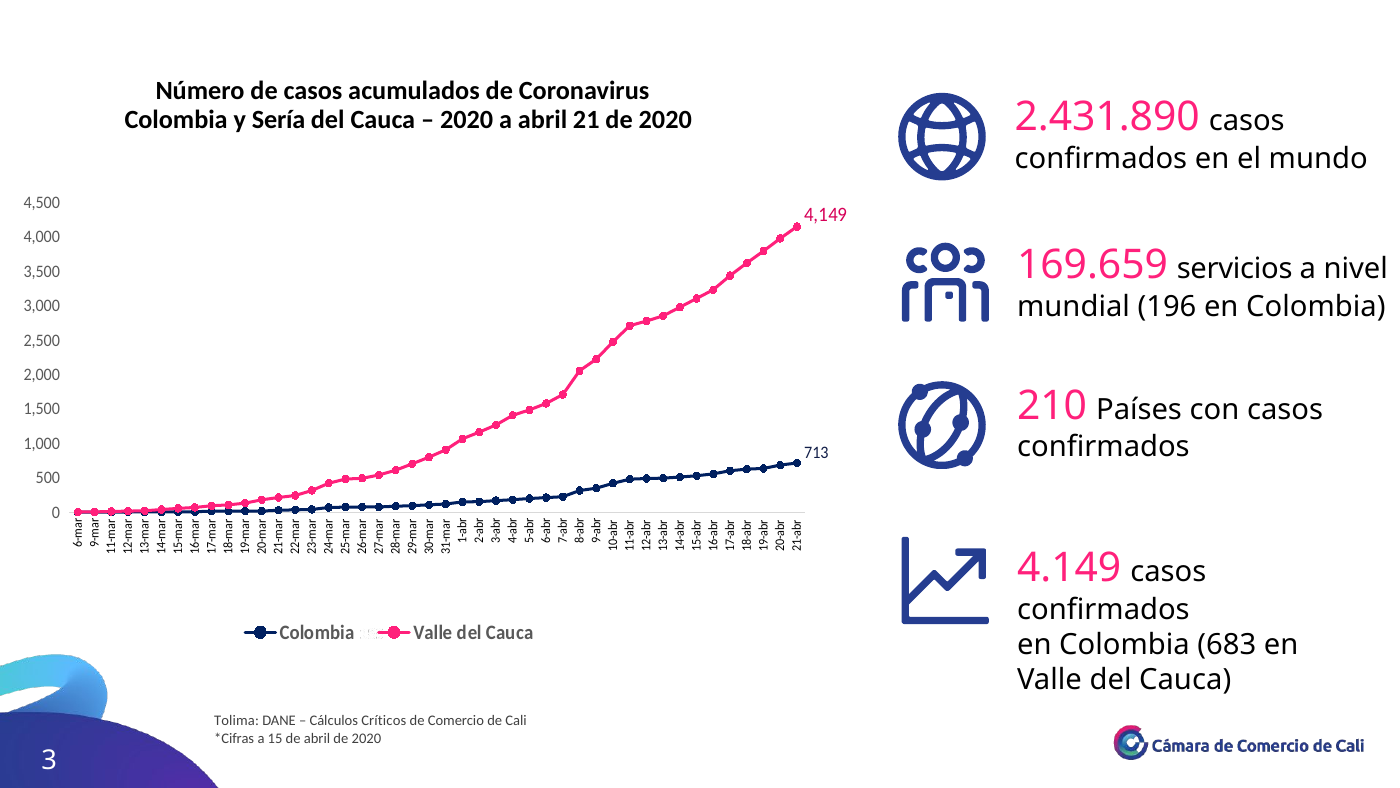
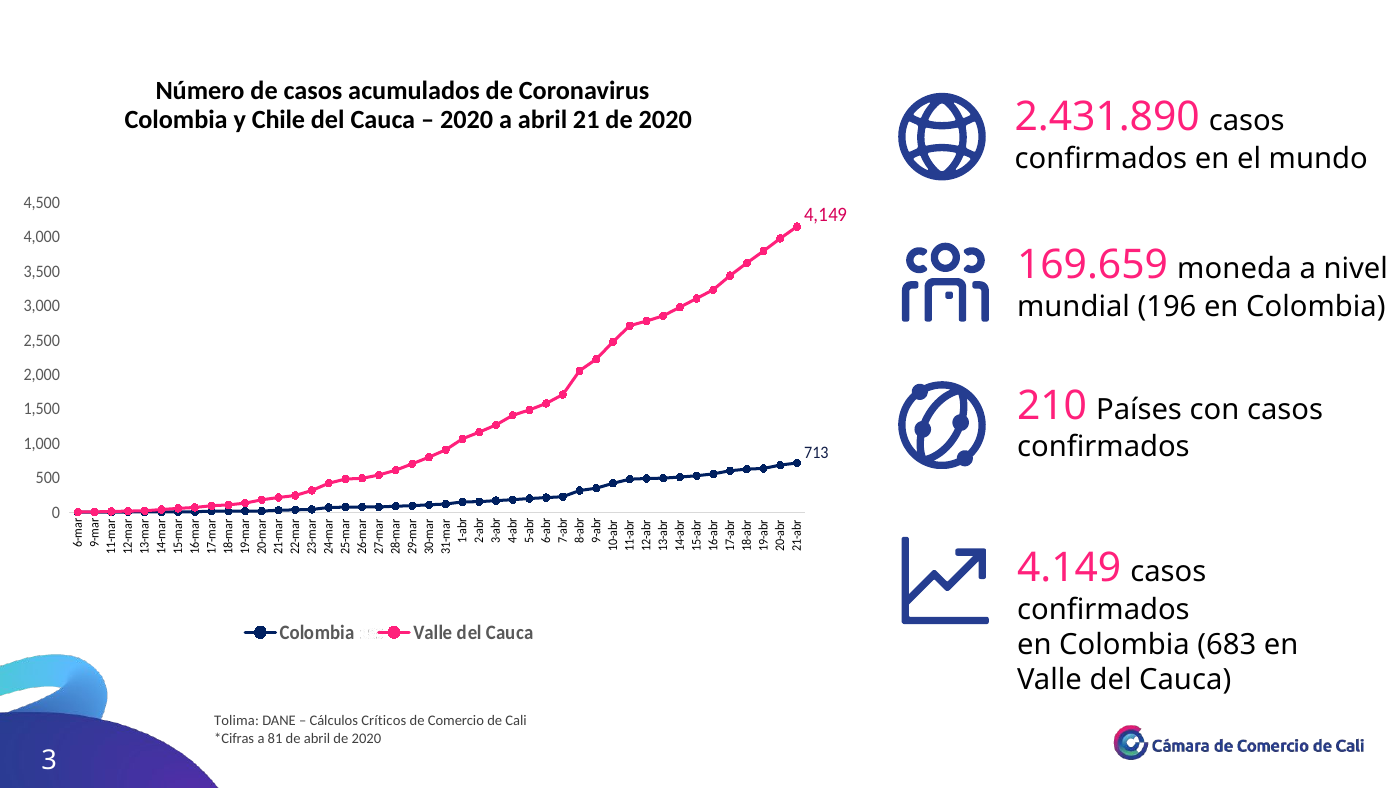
Sería: Sería -> Chile
servicios: servicios -> moneda
15: 15 -> 81
